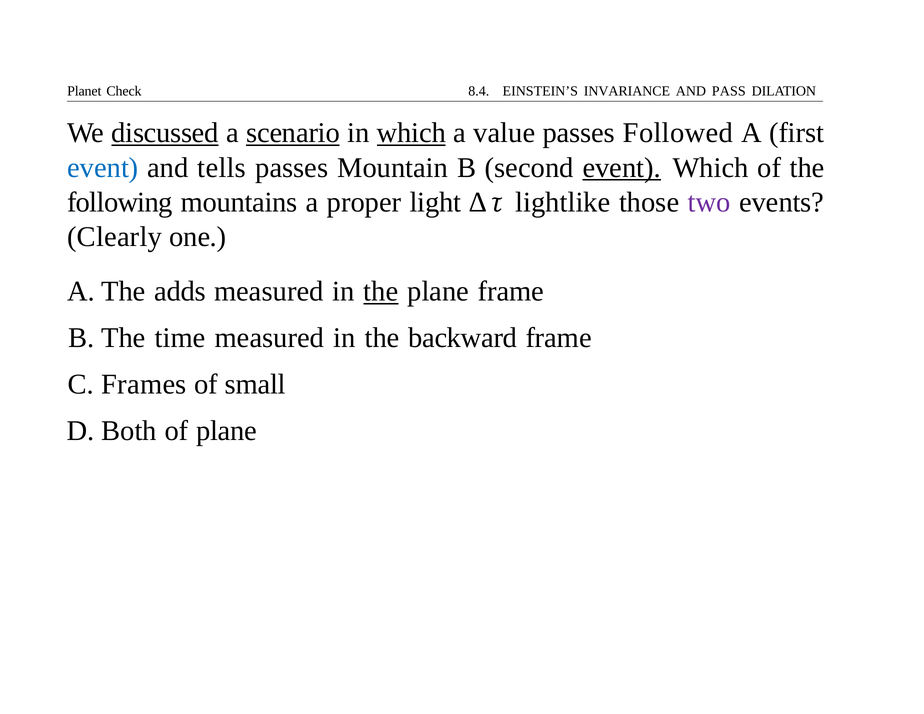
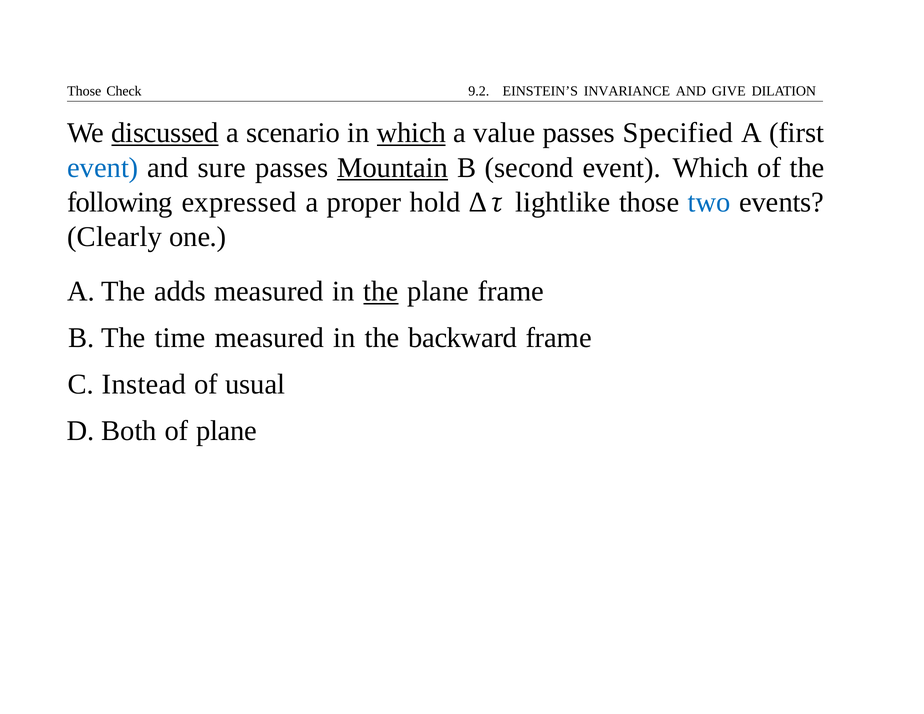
Planet at (84, 91): Planet -> Those
8.4: 8.4 -> 9.2
PASS: PASS -> GIVE
scenario underline: present -> none
Followed: Followed -> Specified
tells: tells -> sure
Mountain underline: none -> present
event at (622, 168) underline: present -> none
mountains: mountains -> expressed
light: light -> hold
two colour: purple -> blue
Frames: Frames -> Instead
small: small -> usual
